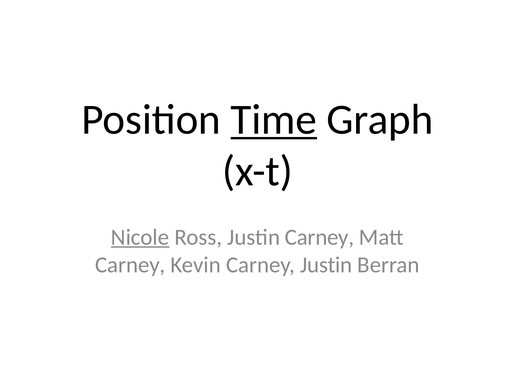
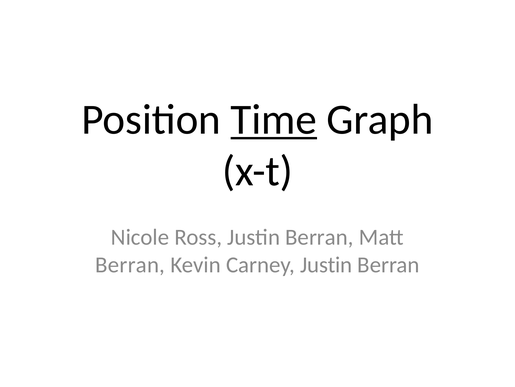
Nicole underline: present -> none
Ross Justin Carney: Carney -> Berran
Carney at (130, 264): Carney -> Berran
